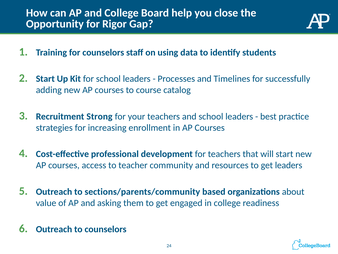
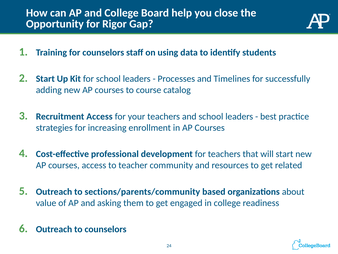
Recruitment Strong: Strong -> Access
get leaders: leaders -> related
